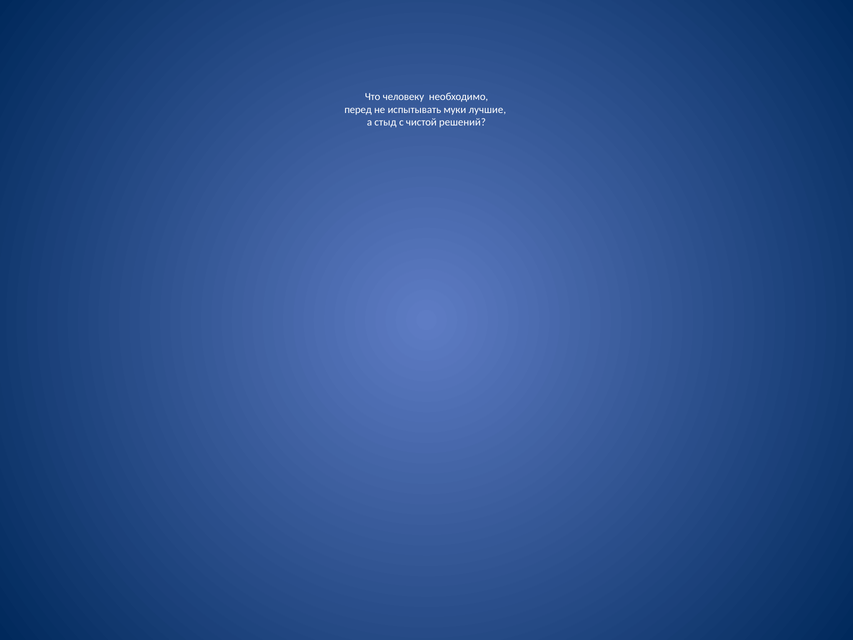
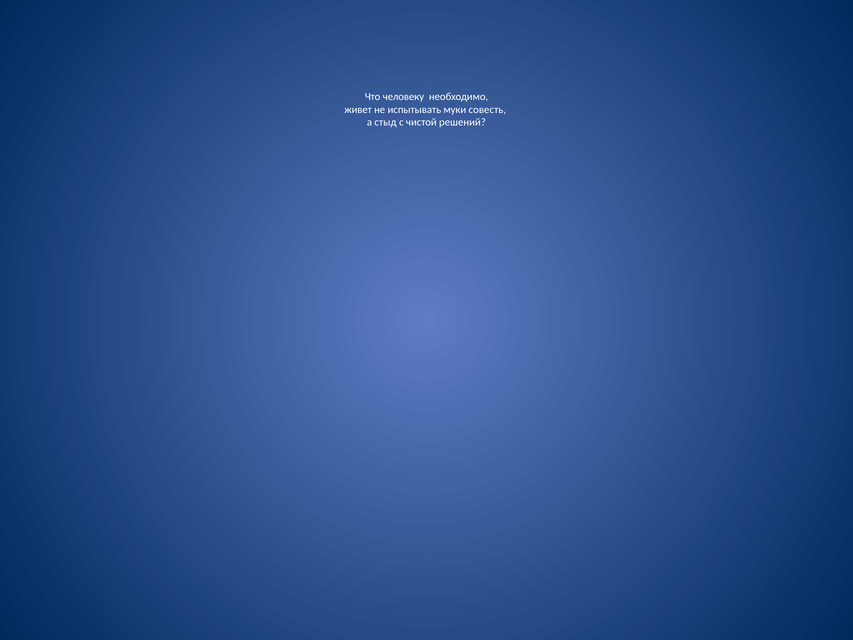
перед: перед -> живет
лучшие: лучшие -> совесть
